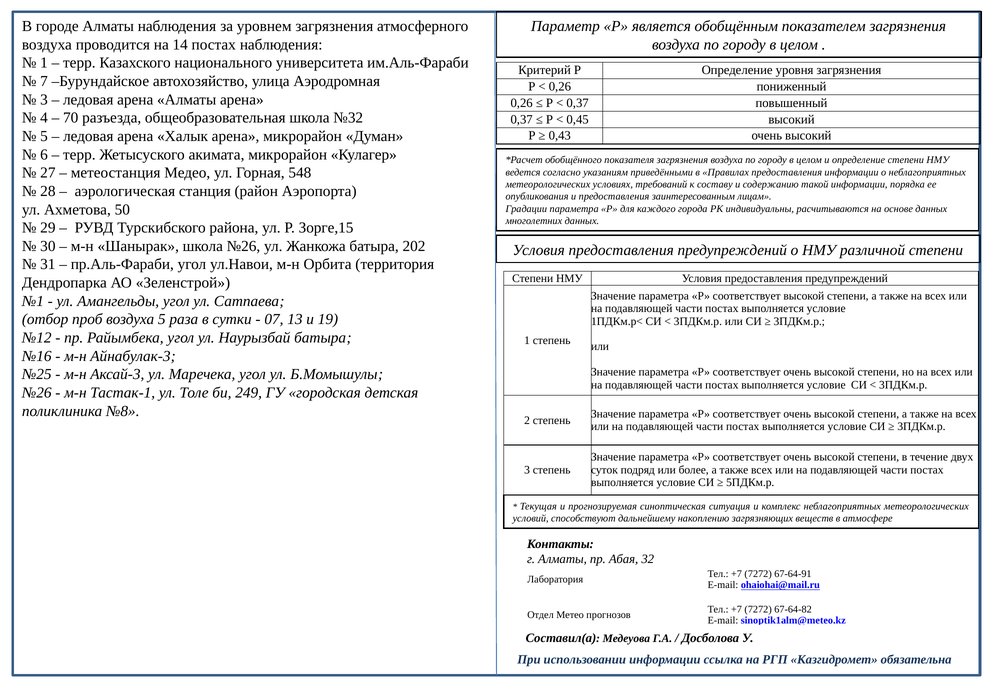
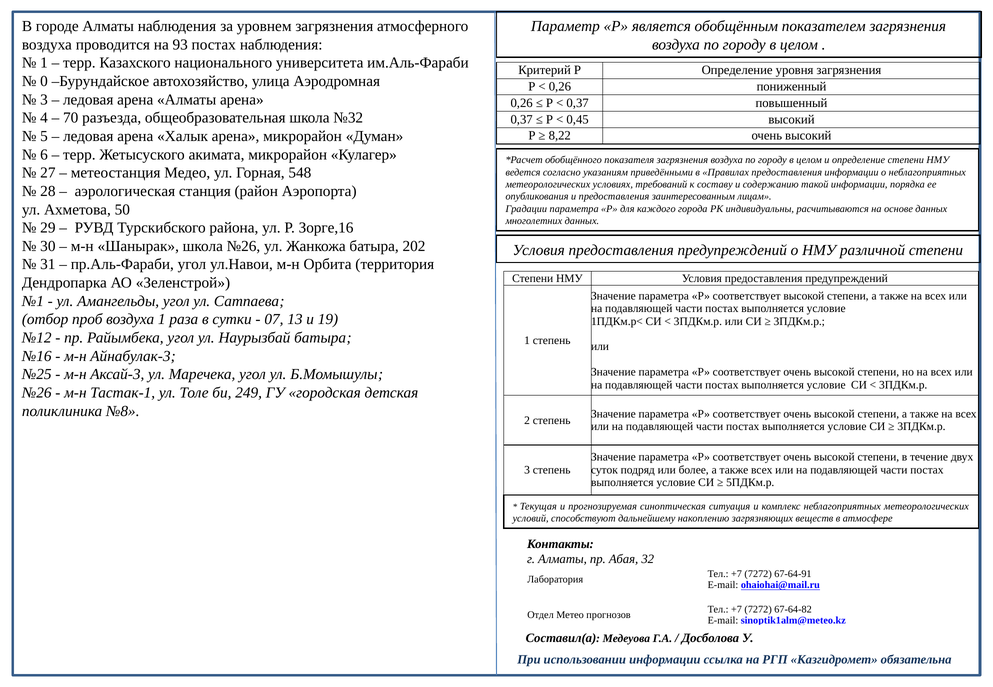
14: 14 -> 93
7: 7 -> 0
0,43: 0,43 -> 8,22
Зорге,15: Зорге,15 -> Зорге,16
воздуха 5: 5 -> 1
